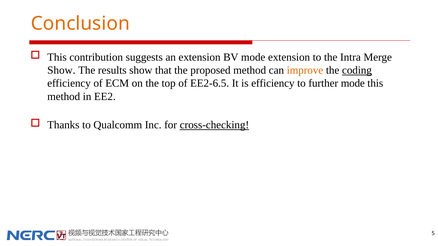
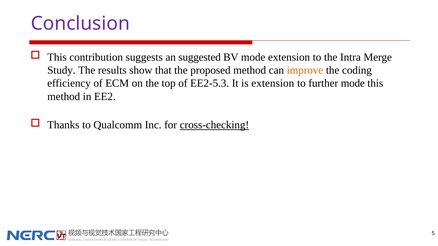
Conclusion colour: orange -> purple
an extension: extension -> suggested
Show at (61, 70): Show -> Study
coding underline: present -> none
EE2-6.5: EE2-6.5 -> EE2-5.3
is efficiency: efficiency -> extension
